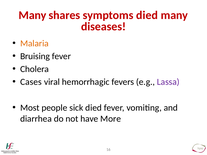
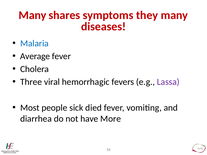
symptoms died: died -> they
Malaria colour: orange -> blue
Bruising: Bruising -> Average
Cases: Cases -> Three
